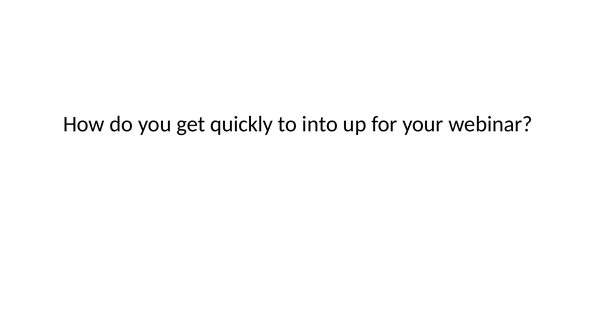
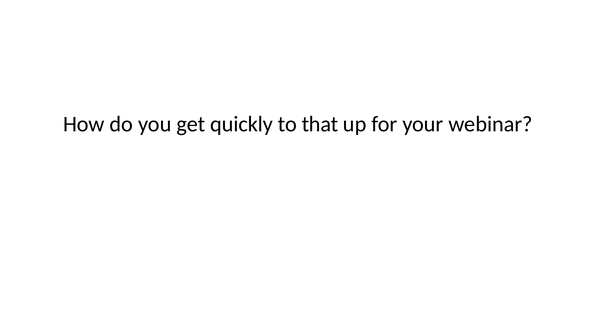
into: into -> that
